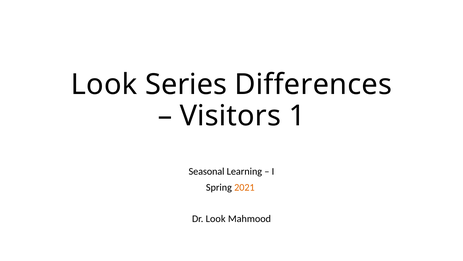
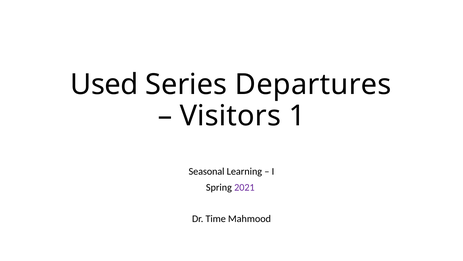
Look at (104, 84): Look -> Used
Differences: Differences -> Departures
2021 colour: orange -> purple
Dr Look: Look -> Time
